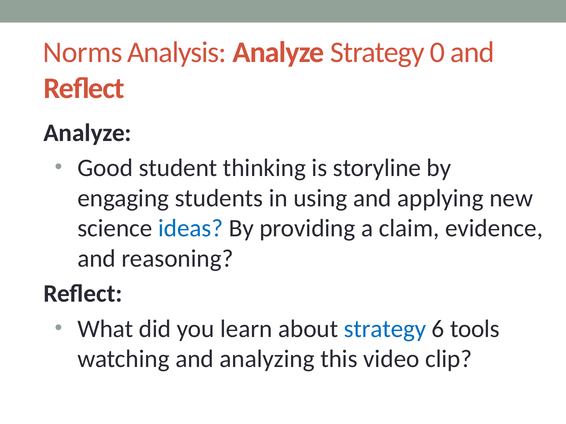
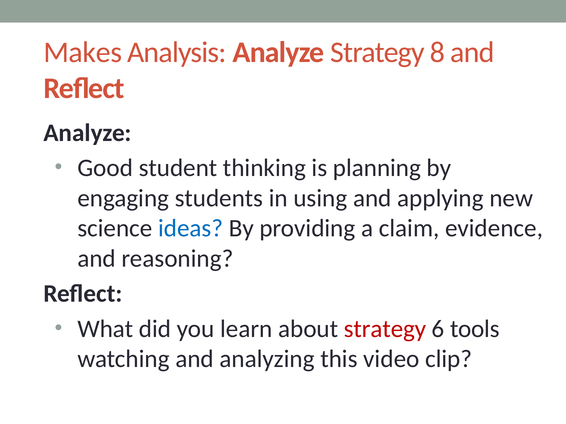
Norms: Norms -> Makes
0: 0 -> 8
storyline: storyline -> planning
strategy at (385, 329) colour: blue -> red
